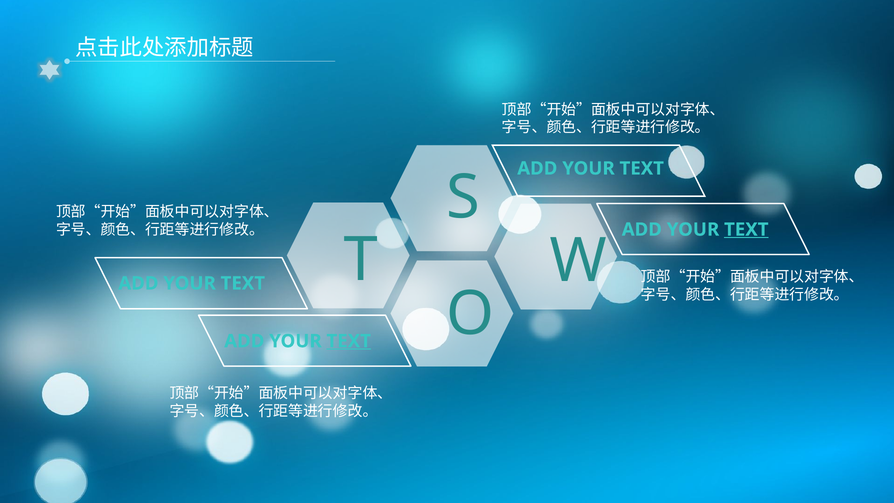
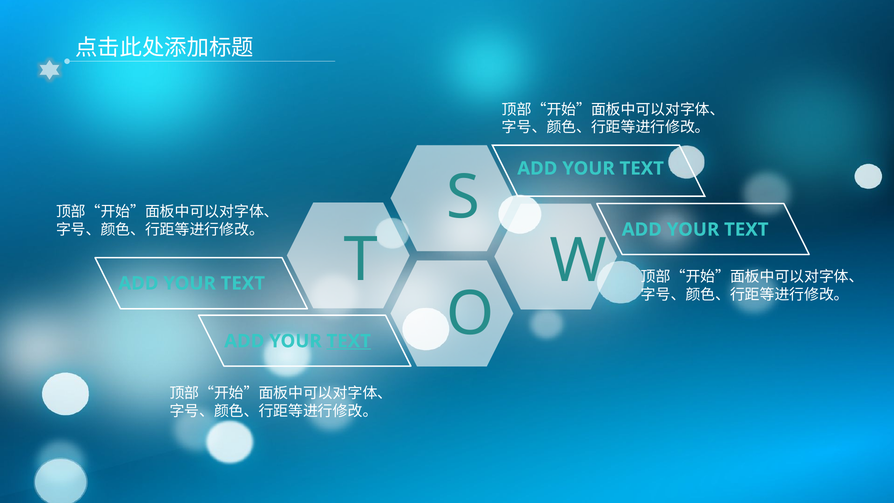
TEXT at (746, 229) underline: present -> none
